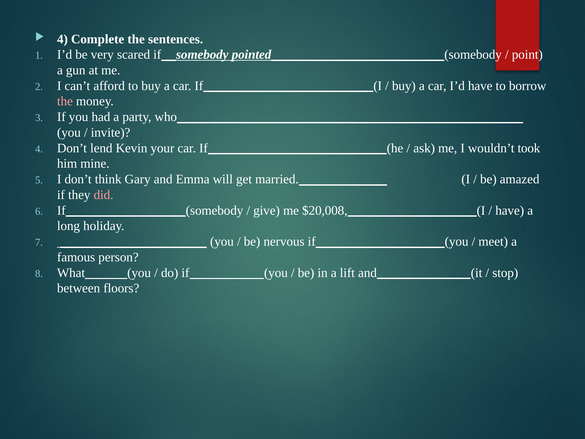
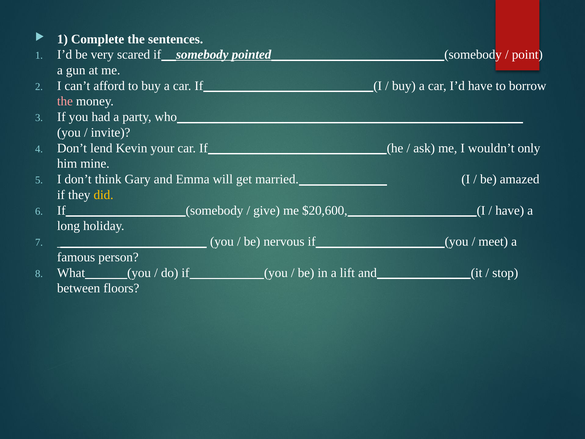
4 at (62, 39): 4 -> 1
took: took -> only
did colour: pink -> yellow
$20,008: $20,008 -> $20,600
